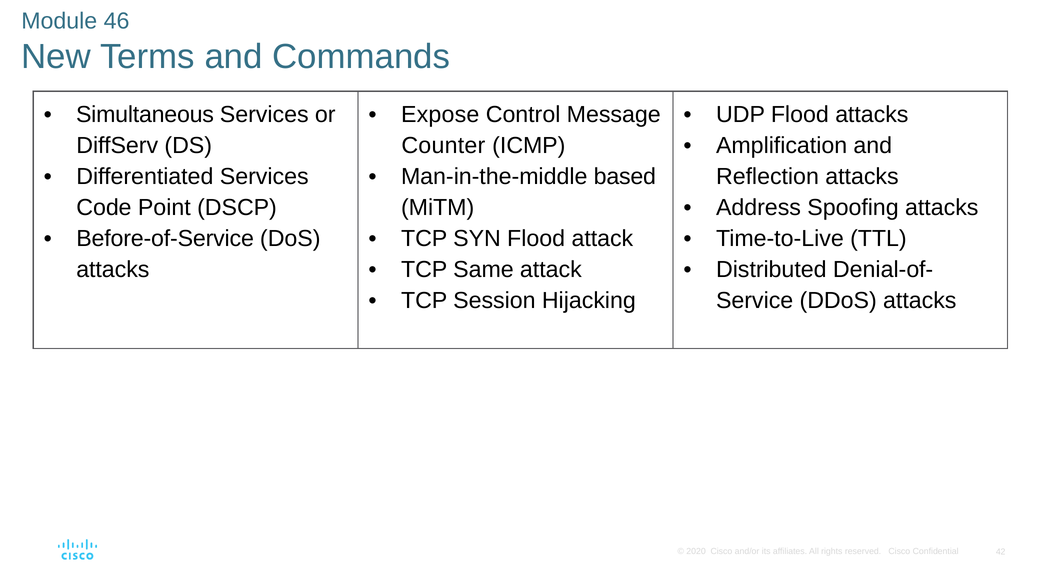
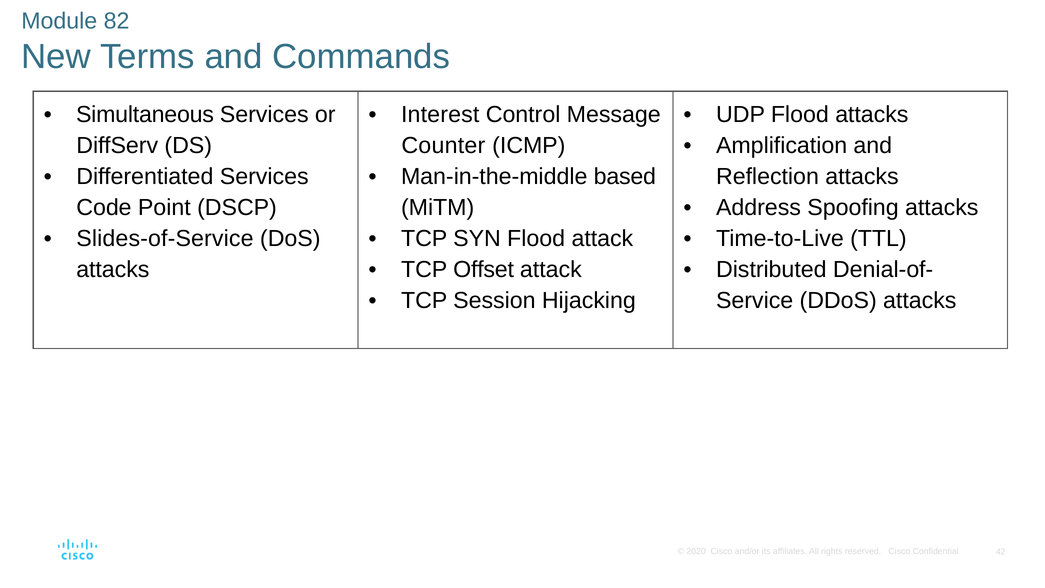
46: 46 -> 82
Expose: Expose -> Interest
Before-of-Service: Before-of-Service -> Slides-of-Service
Same: Same -> Offset
